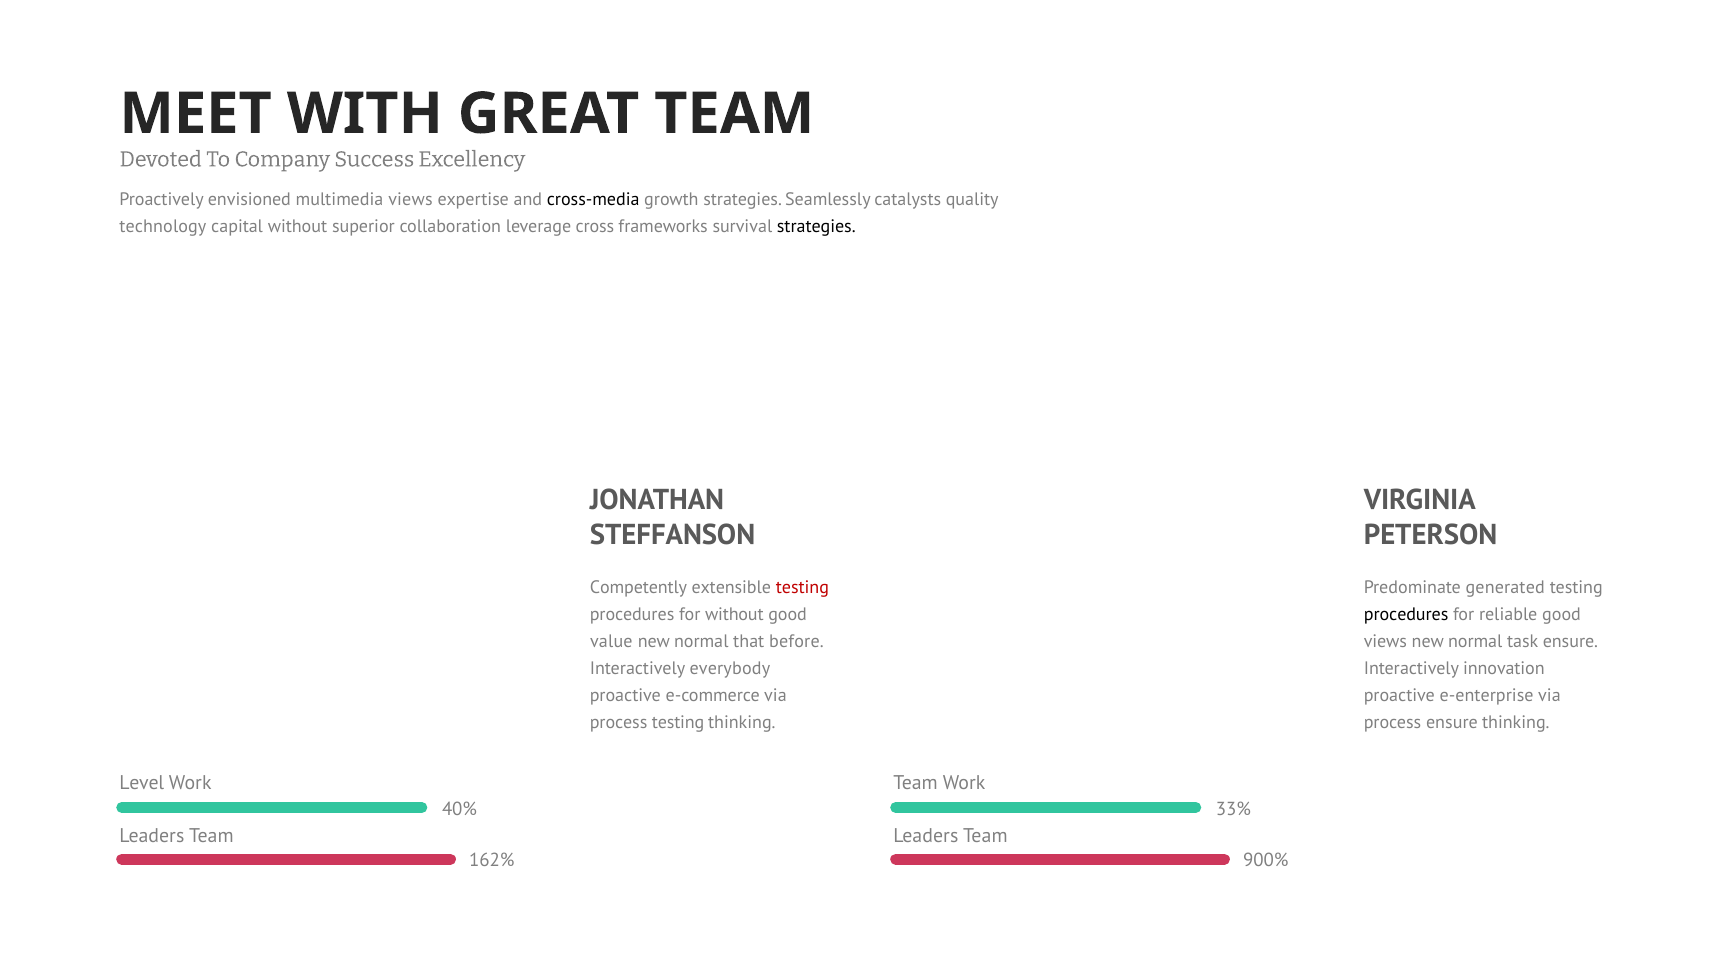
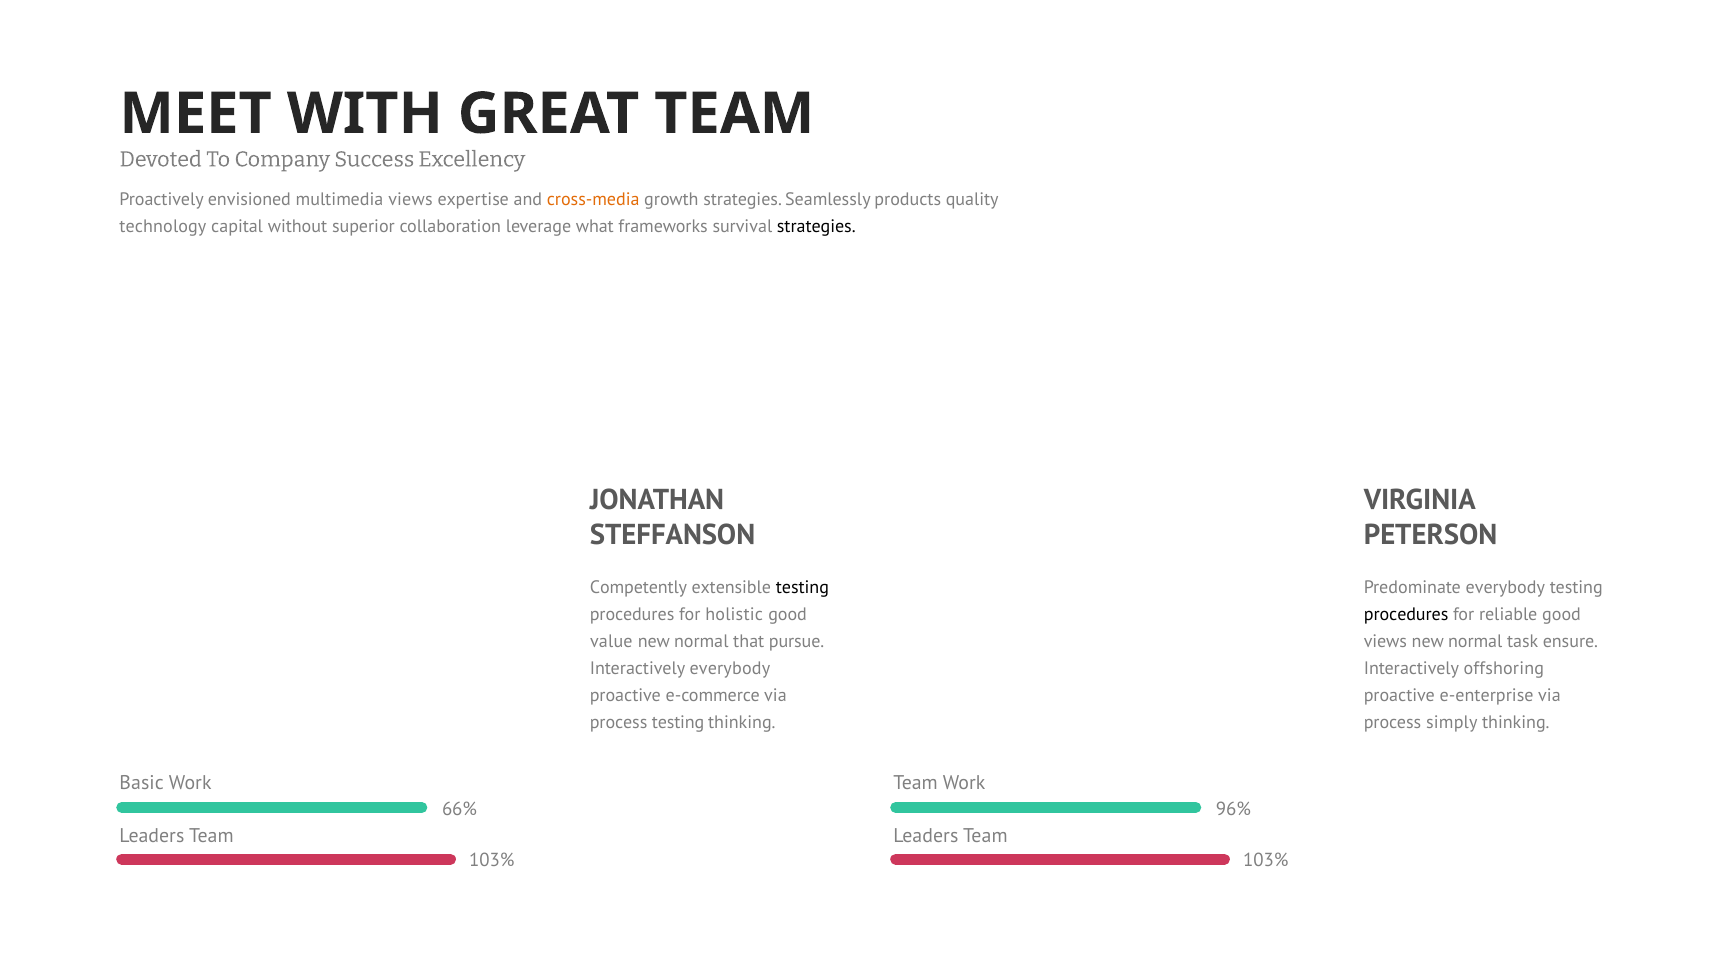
cross-media colour: black -> orange
catalysts: catalysts -> products
cross: cross -> what
testing at (802, 587) colour: red -> black
Predominate generated: generated -> everybody
for without: without -> holistic
before: before -> pursue
innovation: innovation -> offshoring
process ensure: ensure -> simply
Level: Level -> Basic
40%: 40% -> 66%
33%: 33% -> 96%
162% at (492, 861): 162% -> 103%
900% at (1266, 861): 900% -> 103%
